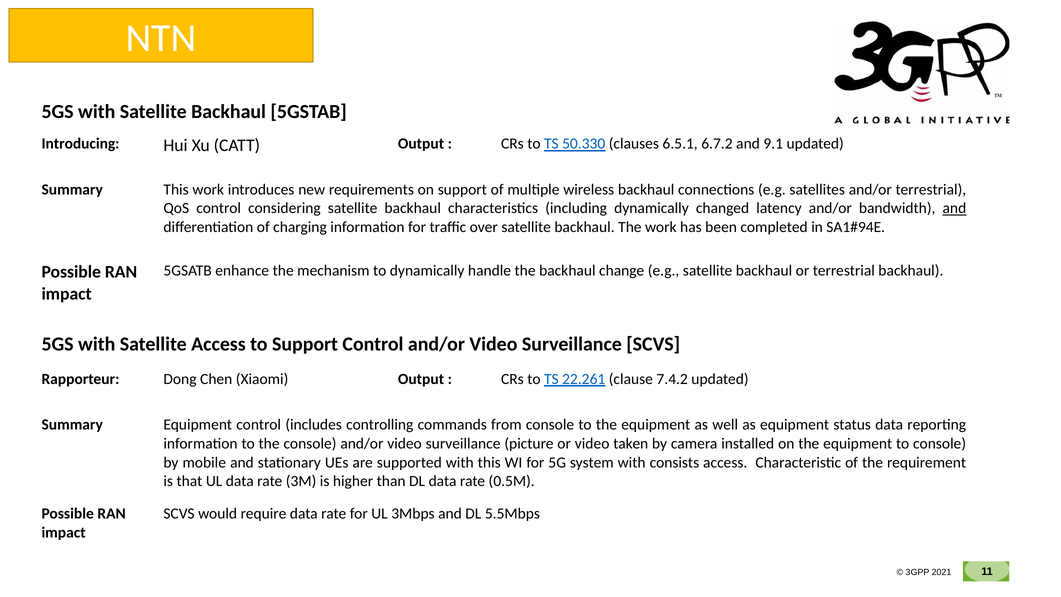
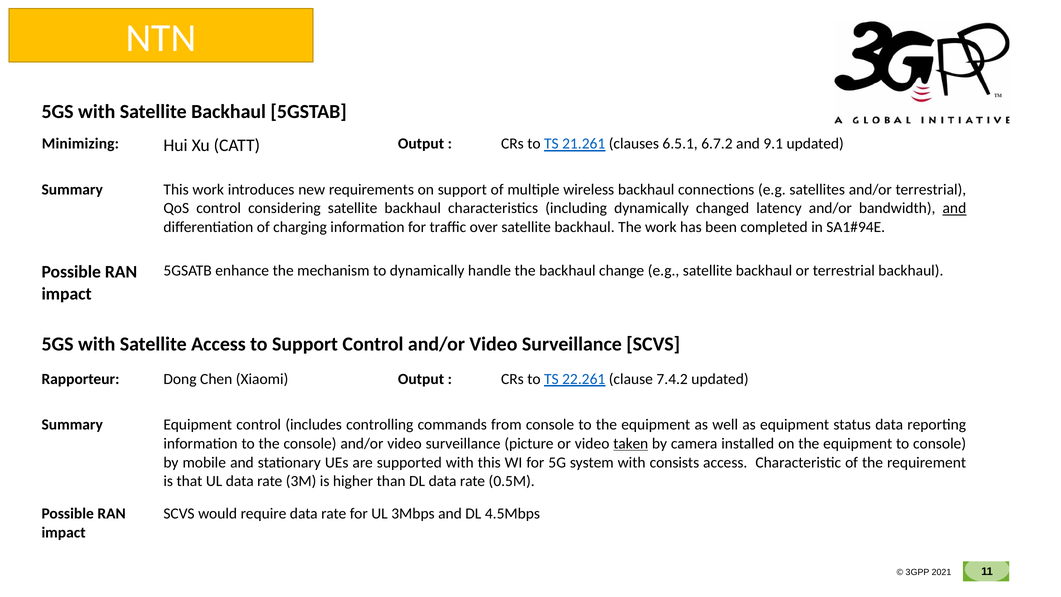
Introducing: Introducing -> Minimizing
50.330: 50.330 -> 21.261
taken underline: none -> present
5.5Mbps: 5.5Mbps -> 4.5Mbps
